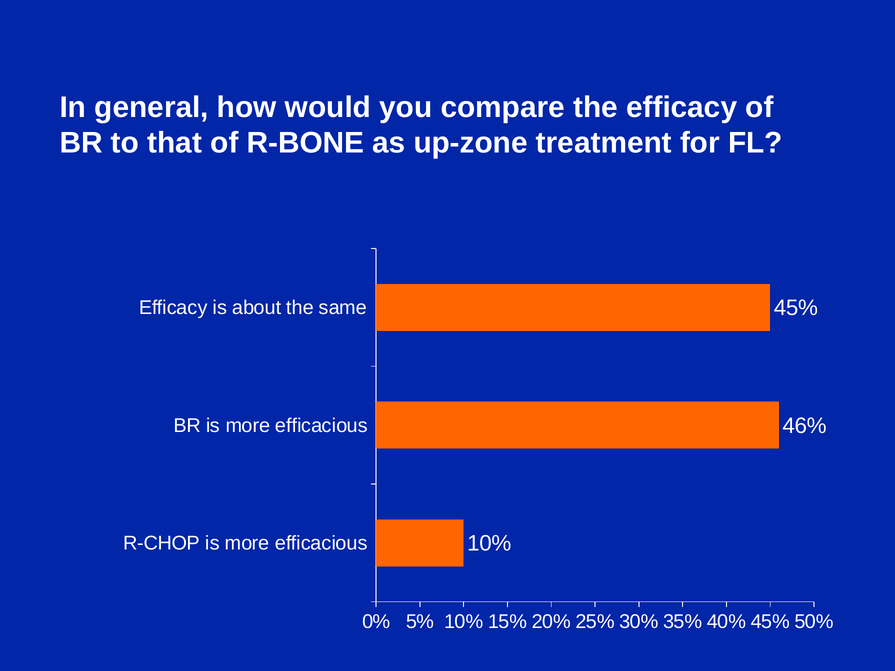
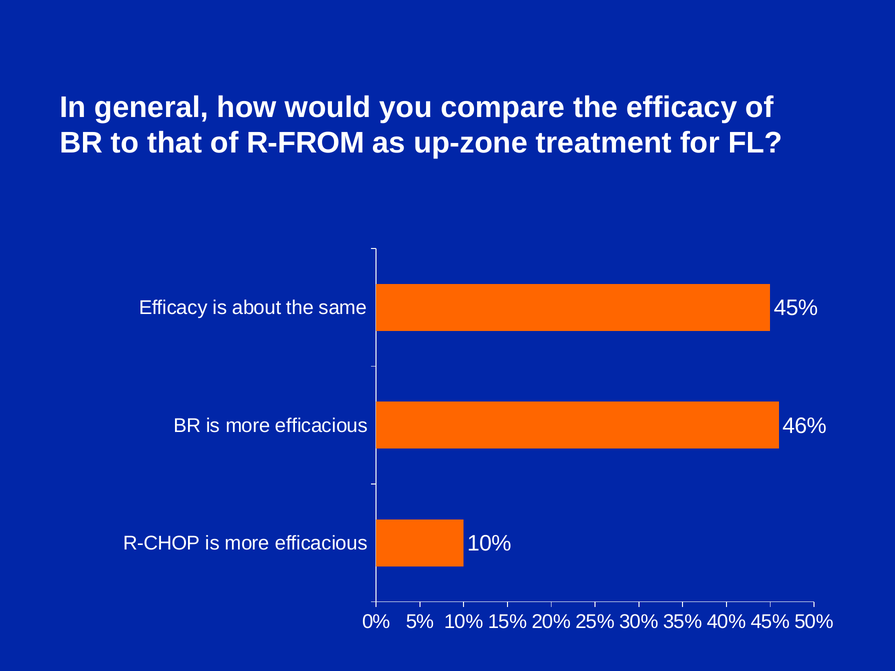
R-BONE: R-BONE -> R-FROM
